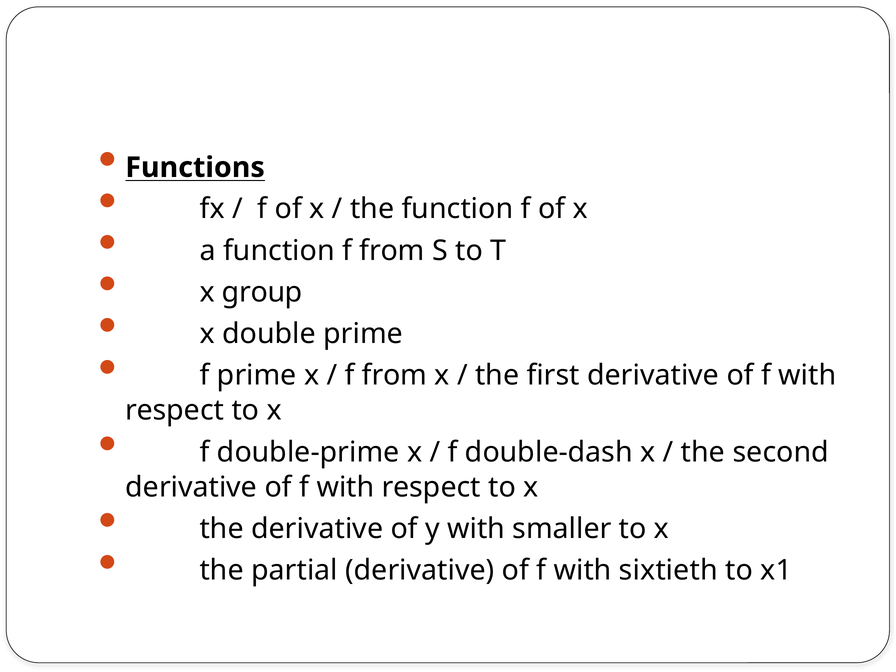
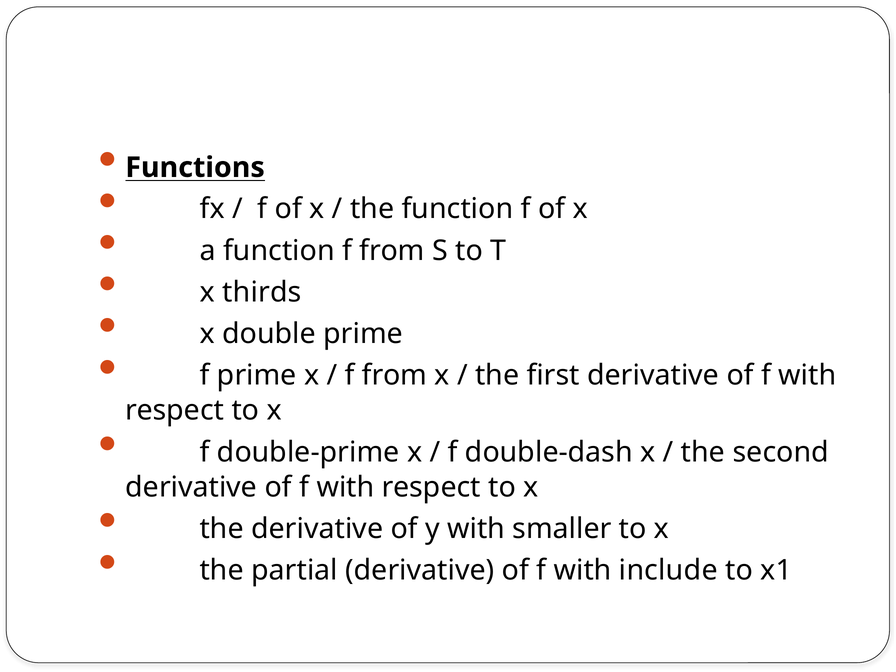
group: group -> thirds
sixtieth: sixtieth -> include
